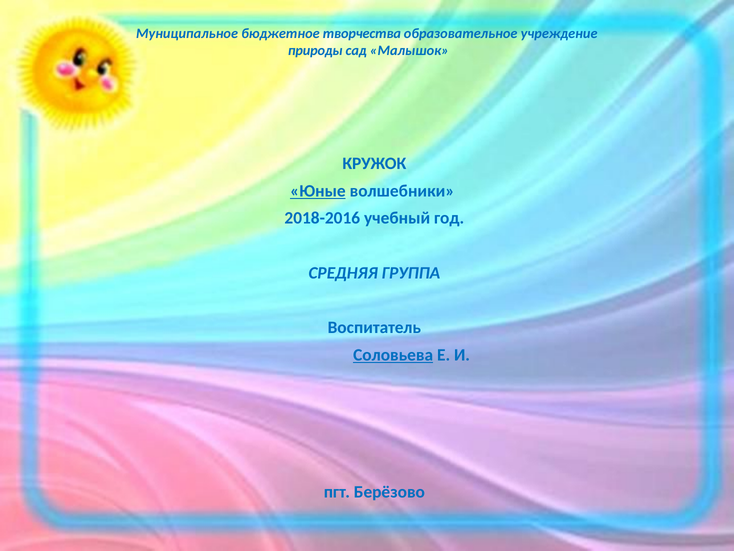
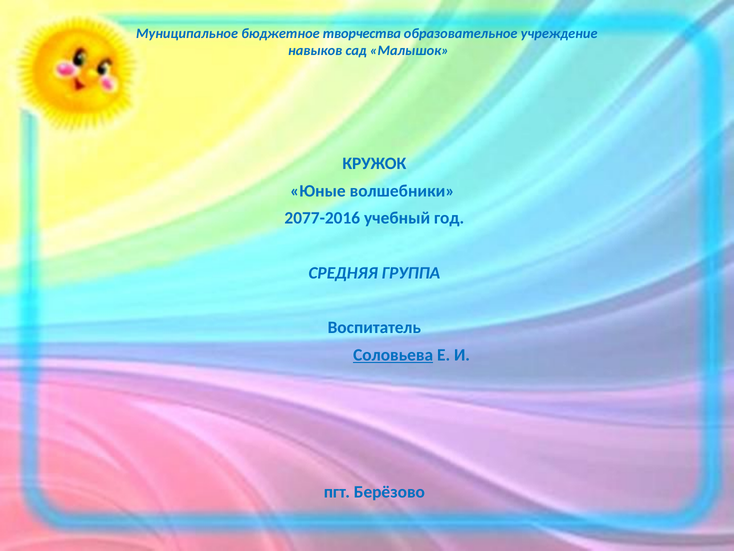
природы: природы -> навыков
Юные underline: present -> none
2018-2016: 2018-2016 -> 2077-2016
